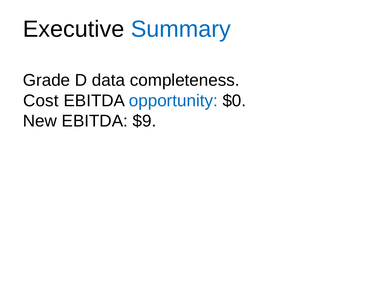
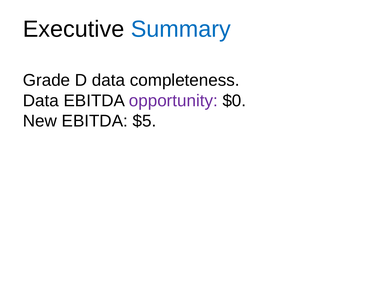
Cost at (41, 101): Cost -> Data
opportunity colour: blue -> purple
$9: $9 -> $5
